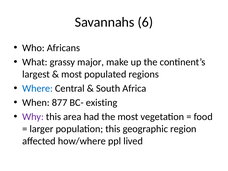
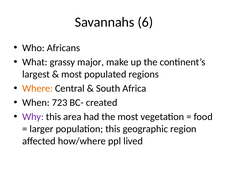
Where colour: blue -> orange
877: 877 -> 723
existing: existing -> created
